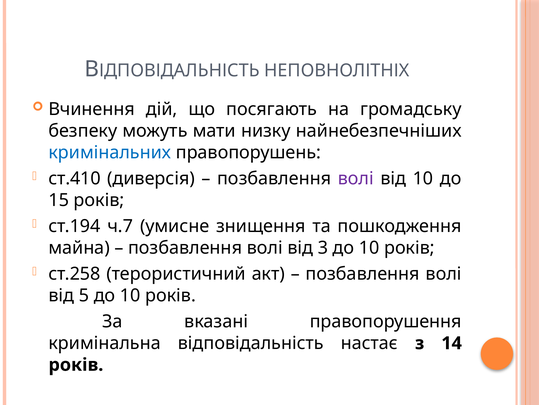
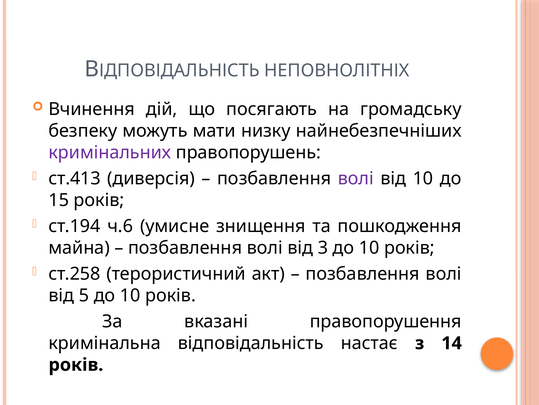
кримінальних colour: blue -> purple
ст.410: ст.410 -> ст.413
ч.7: ч.7 -> ч.6
